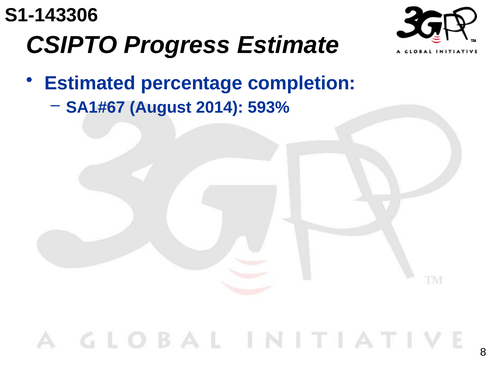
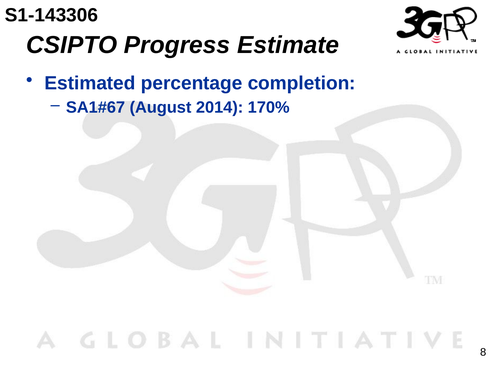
593%: 593% -> 170%
